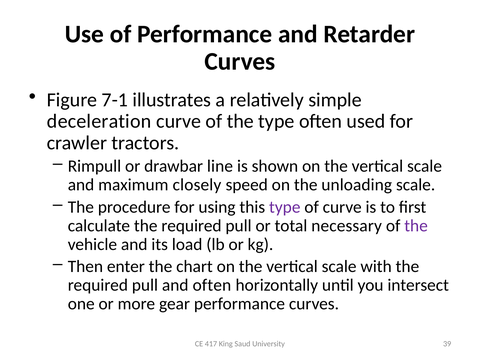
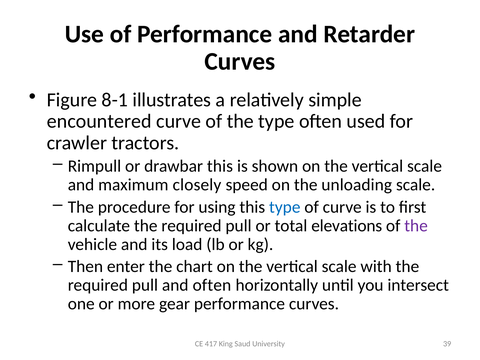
7-1: 7-1 -> 8-1
deceleration: deceleration -> encountered
drawbar line: line -> this
type at (285, 207) colour: purple -> blue
necessary: necessary -> elevations
